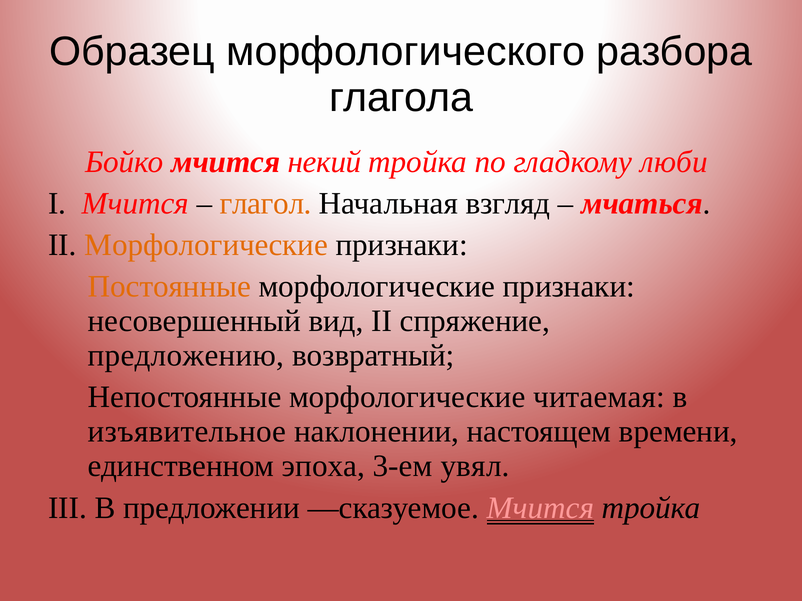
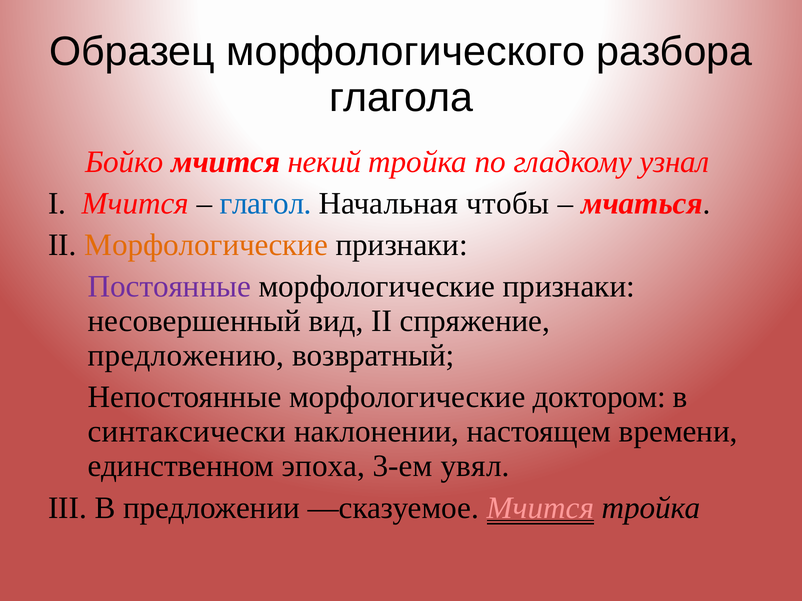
люби: люби -> узнал
глагол colour: orange -> blue
взгляд: взгляд -> чтобы
Постоянные colour: orange -> purple
читаемая: читаемая -> доктором
изъявительное: изъявительное -> синтаксически
